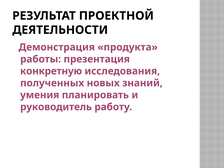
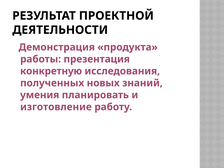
руководитель: руководитель -> изготовление
